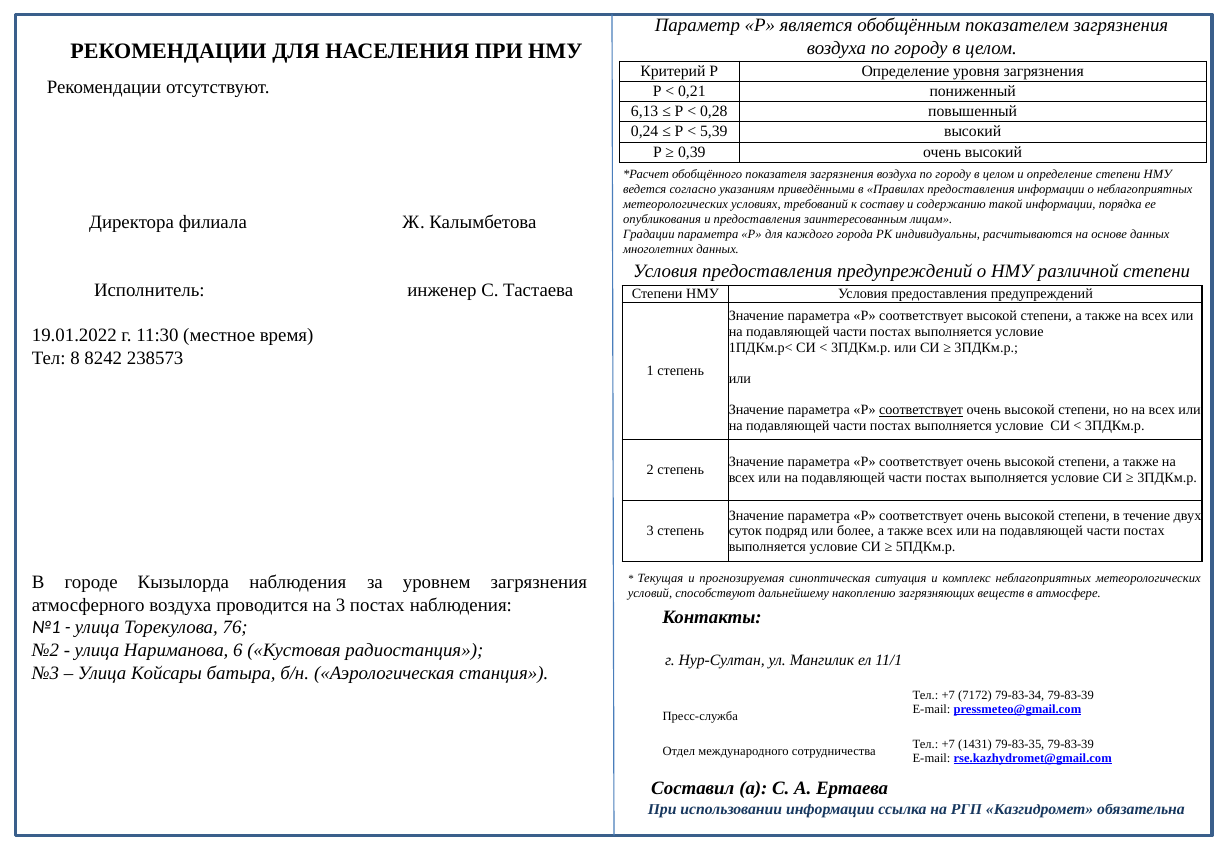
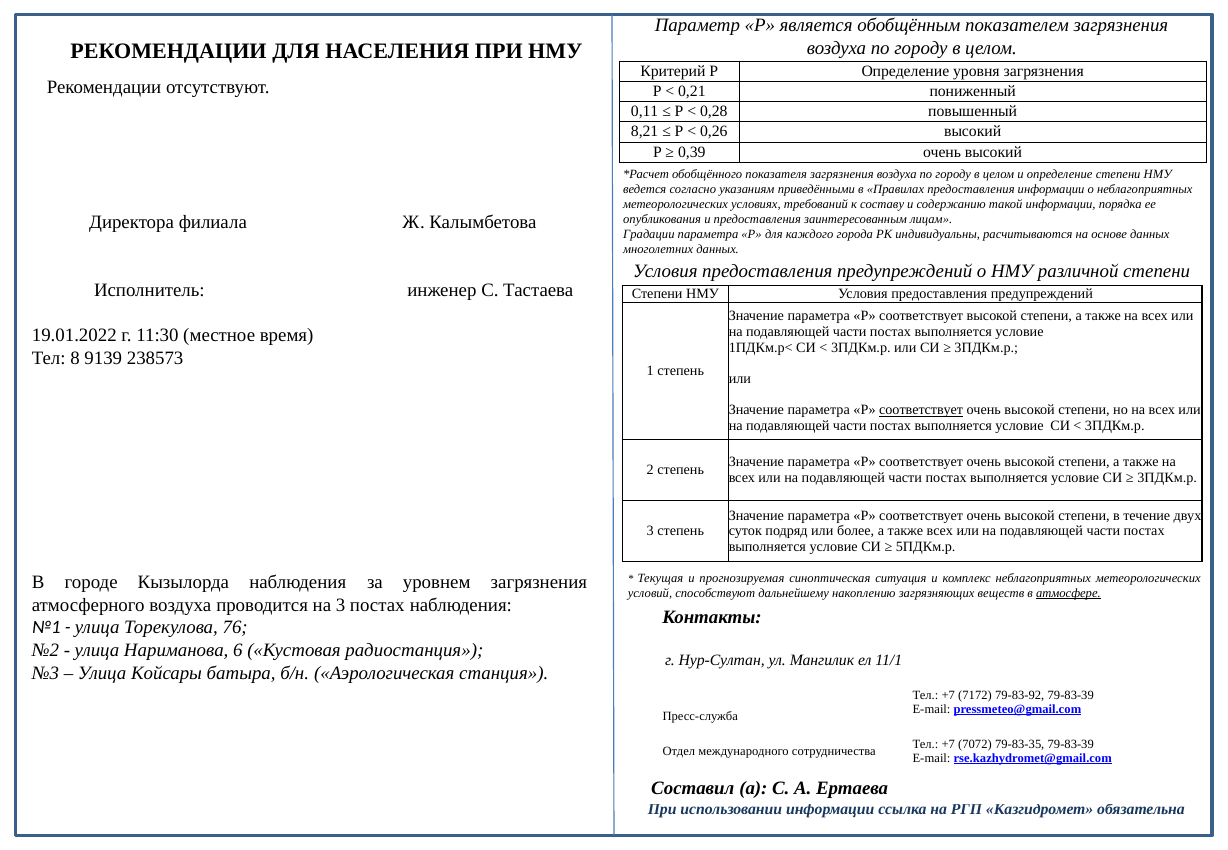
6,13: 6,13 -> 0,11
0,24: 0,24 -> 8,21
5,39: 5,39 -> 0,26
8242: 8242 -> 9139
атмосфере underline: none -> present
79-83-34: 79-83-34 -> 79-83-92
1431: 1431 -> 7072
